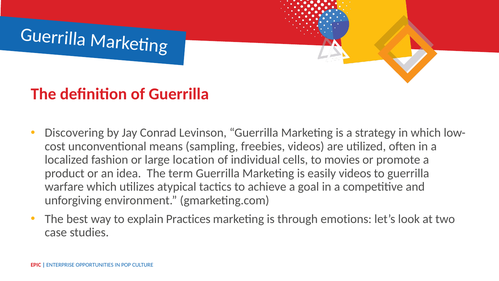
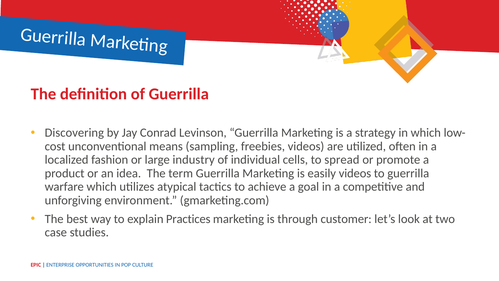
location: location -> industry
movies: movies -> spread
emotions: emotions -> customer
